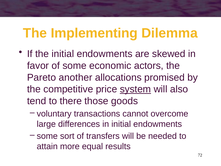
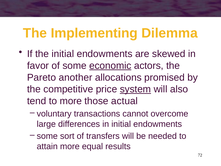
economic underline: none -> present
to there: there -> more
goods: goods -> actual
